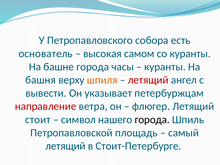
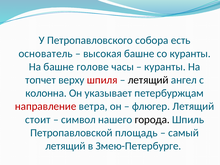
высокая самом: самом -> башне
башне города: города -> голове
башня: башня -> топчет
шпиля colour: orange -> red
летящий at (148, 80) colour: red -> black
вывести: вывести -> колонна
Стоит-Петербурге: Стоит-Петербурге -> Змею-Петербурге
